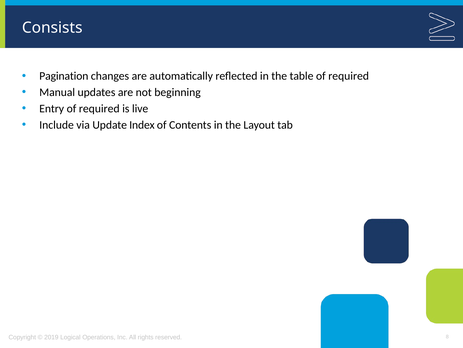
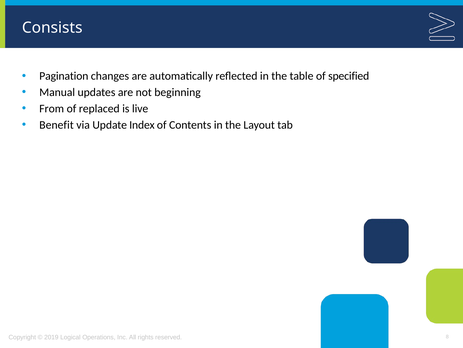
table of required: required -> specified
Entry: Entry -> From
required at (99, 108): required -> replaced
Include: Include -> Benefit
